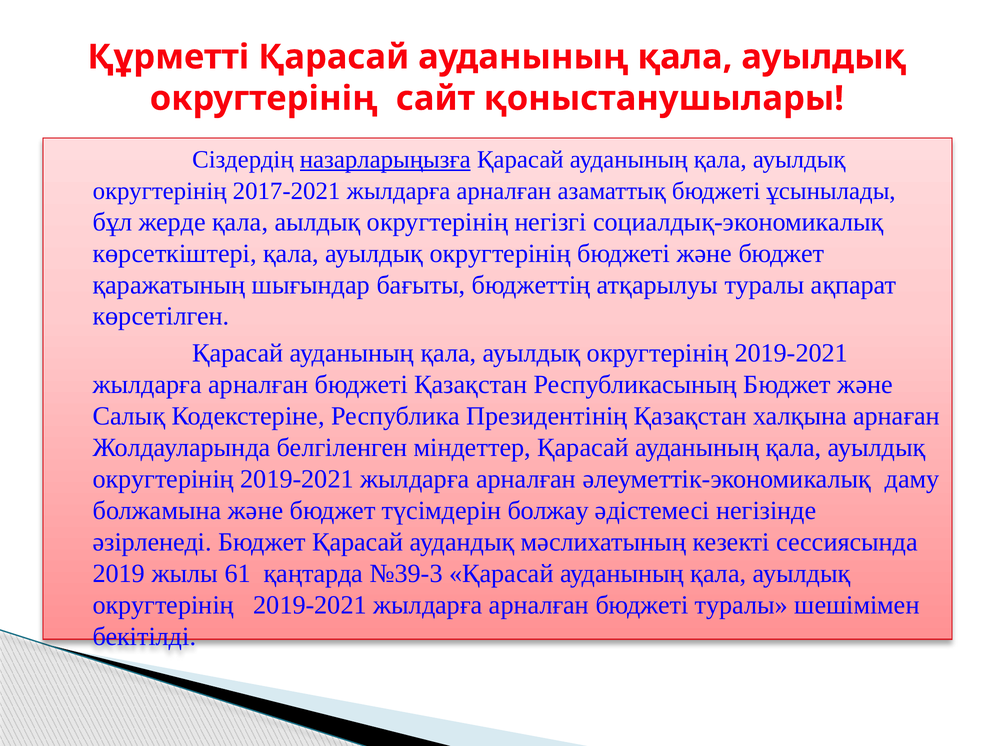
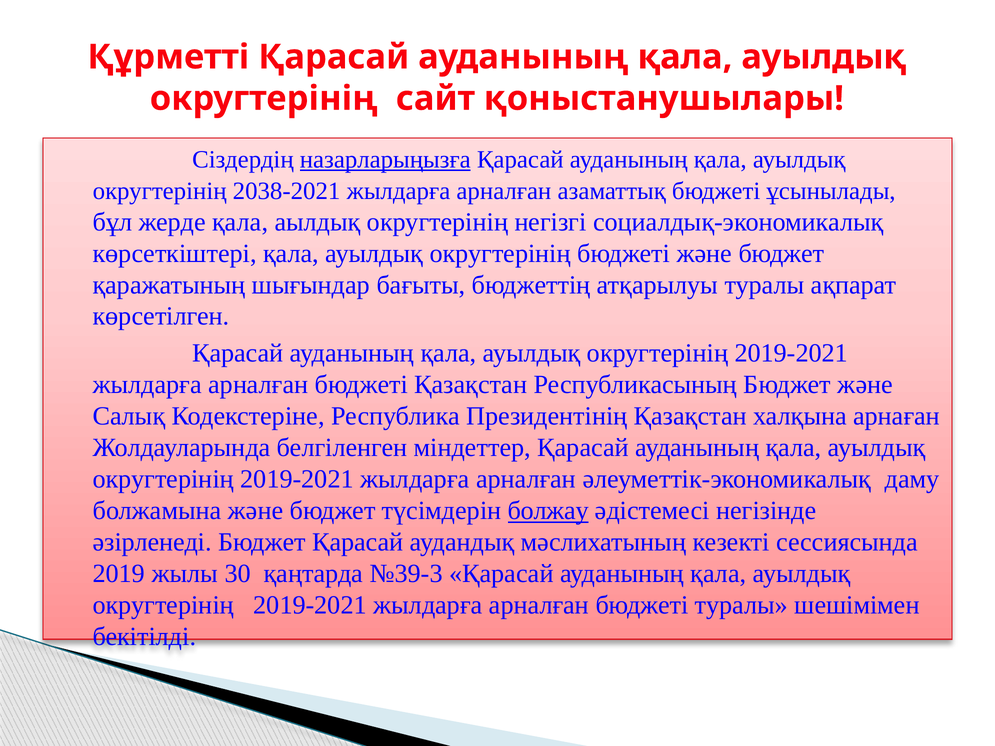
2017-2021: 2017-2021 -> 2038-2021
болжау underline: none -> present
61: 61 -> 30
